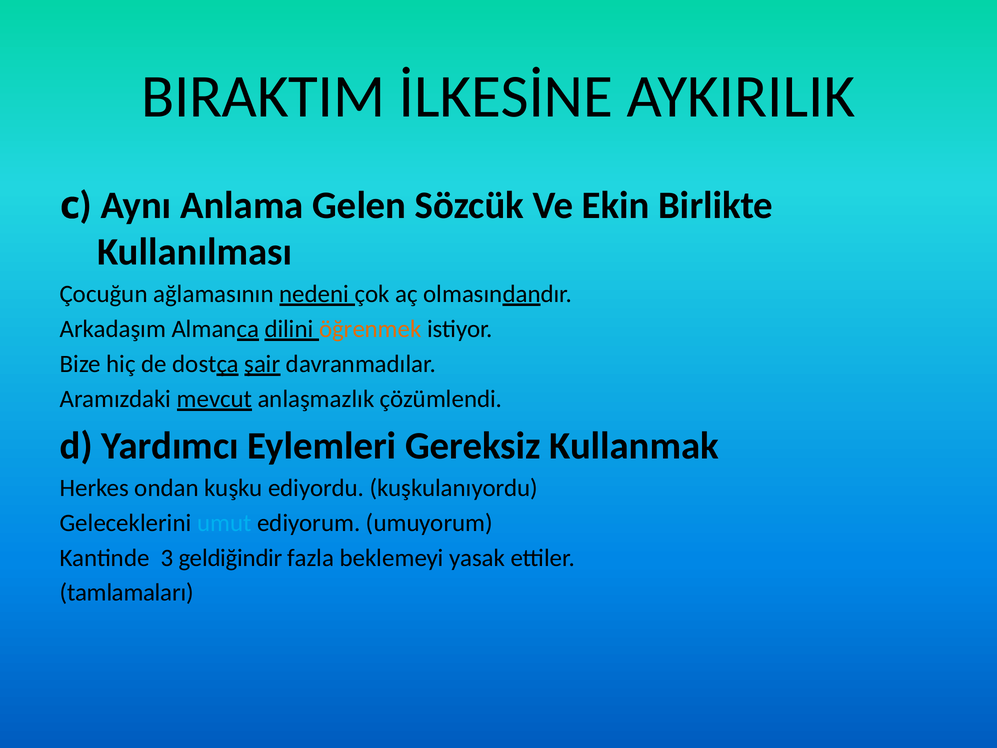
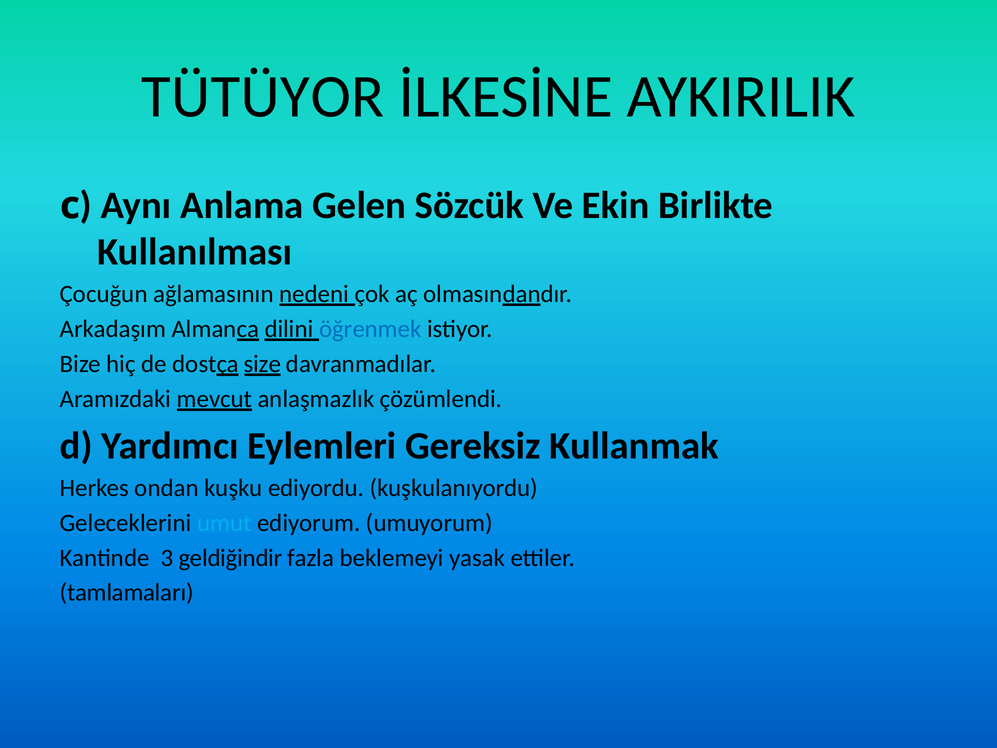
BIRAKTIM: BIRAKTIM -> TÜTÜYOR
öğrenmek colour: orange -> blue
şair: şair -> size
